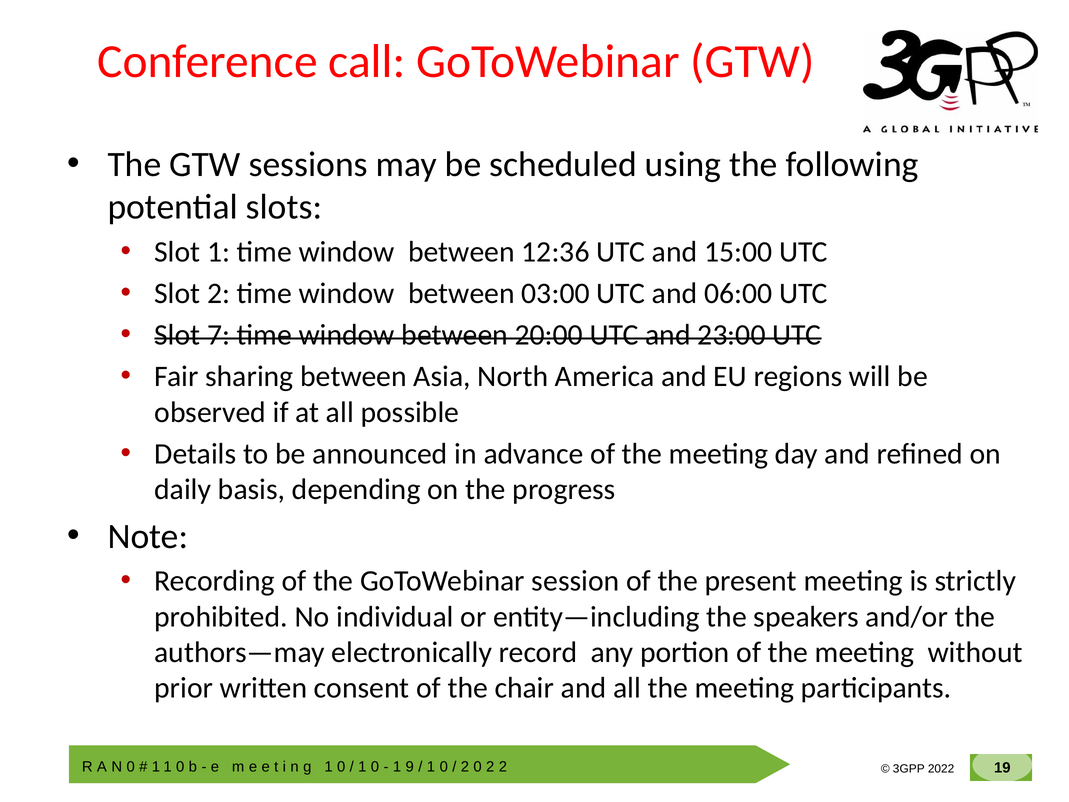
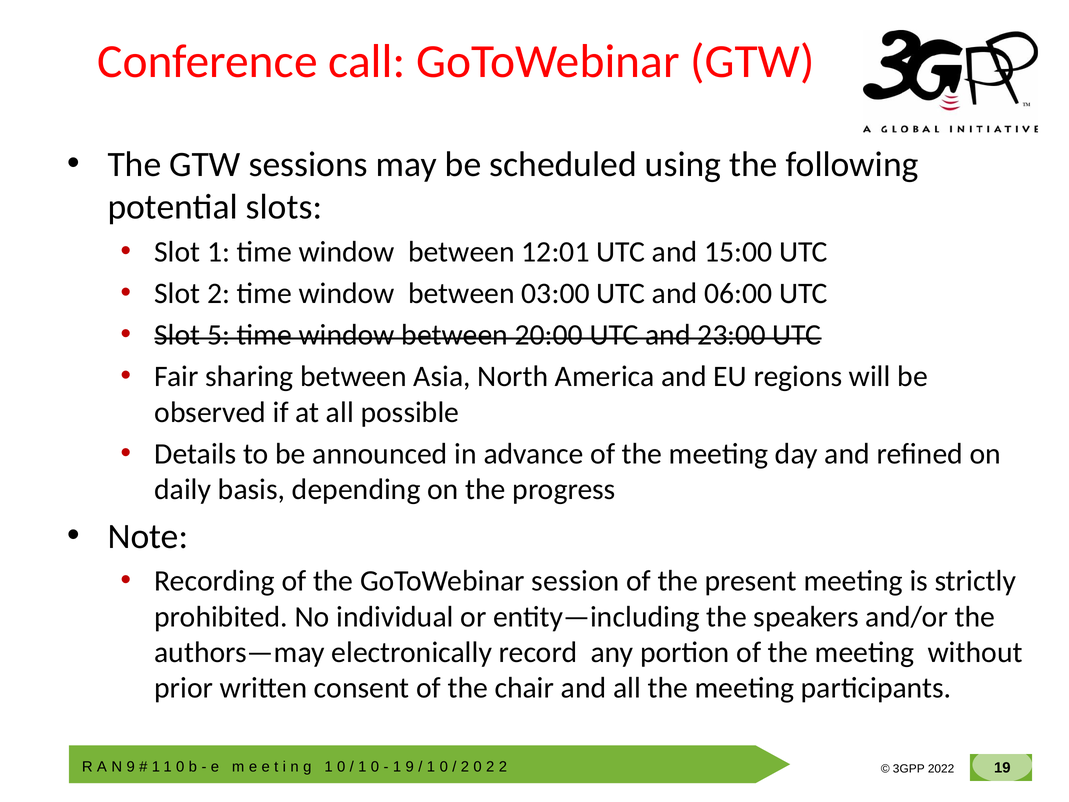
12:36: 12:36 -> 12:01
7: 7 -> 5
0 at (131, 767): 0 -> 9
